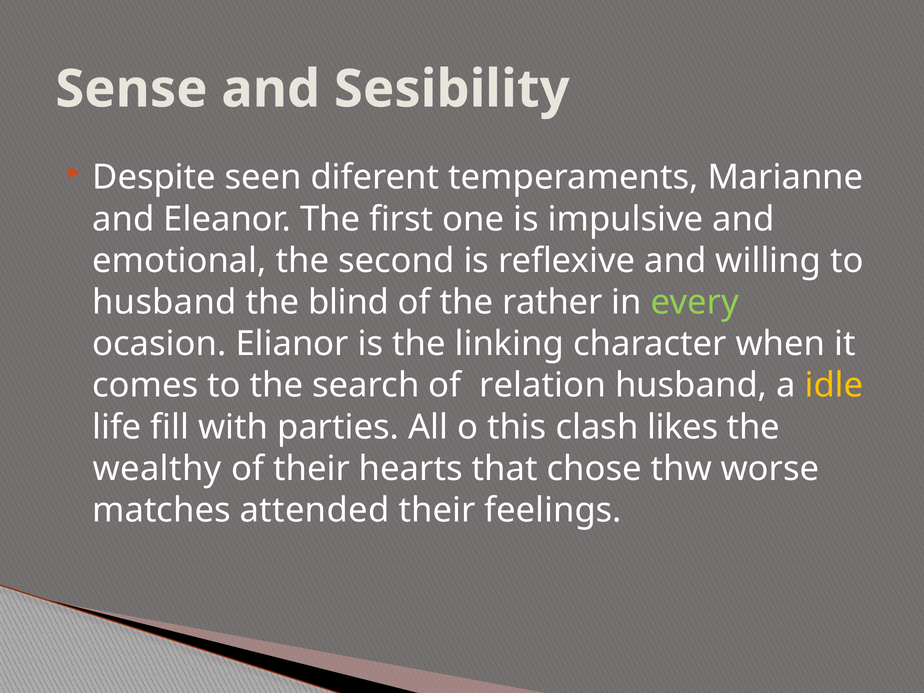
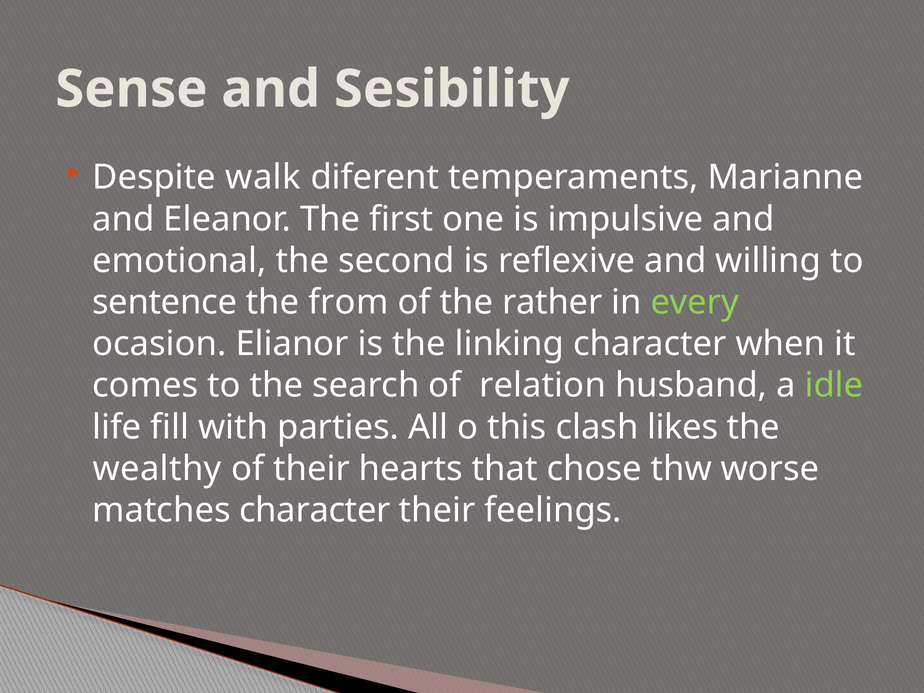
seen: seen -> walk
husband at (164, 302): husband -> sentence
blind: blind -> from
idle colour: yellow -> light green
matches attended: attended -> character
